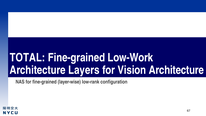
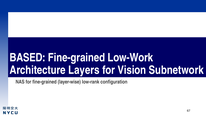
TOTAL: TOTAL -> BASED
Vision Architecture: Architecture -> Subnetwork
